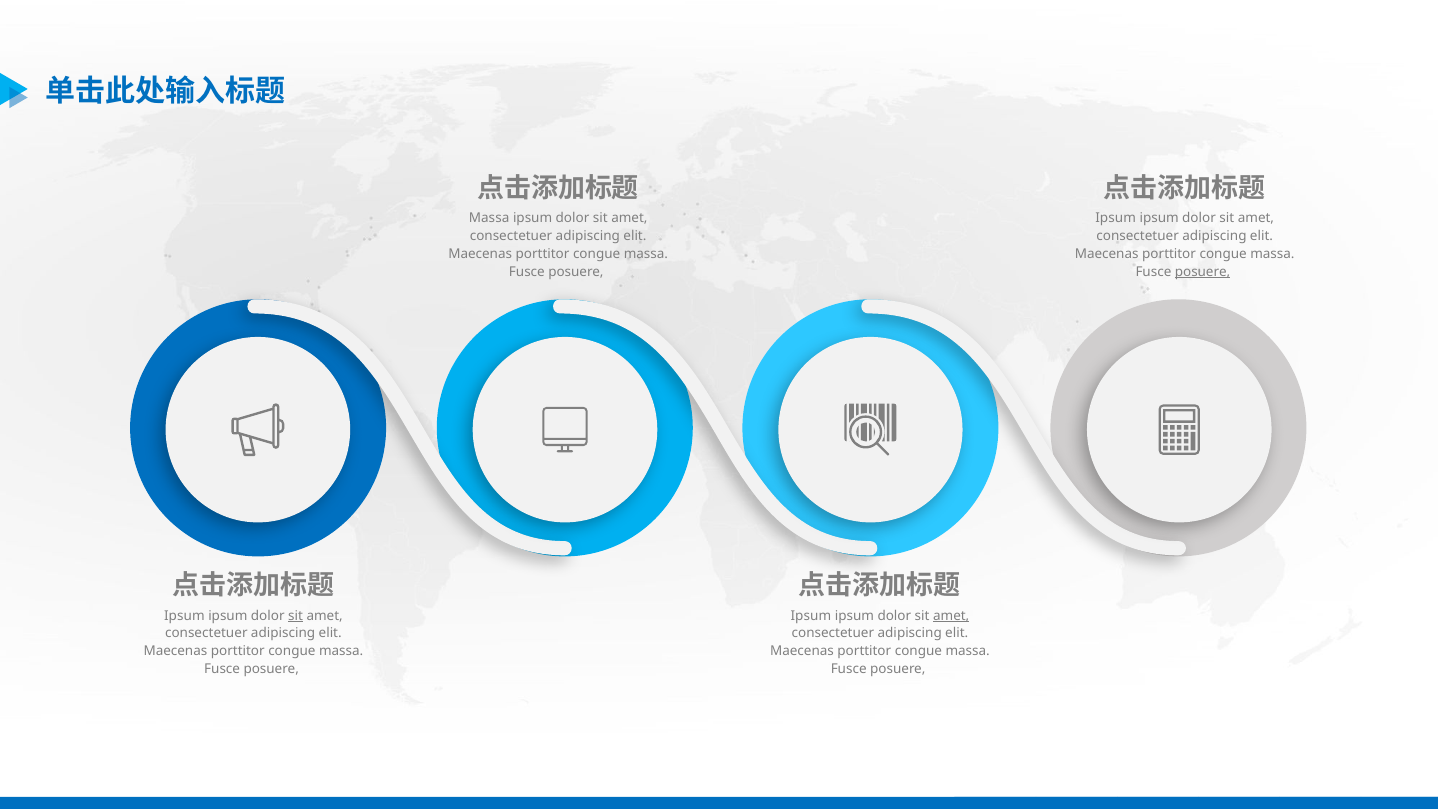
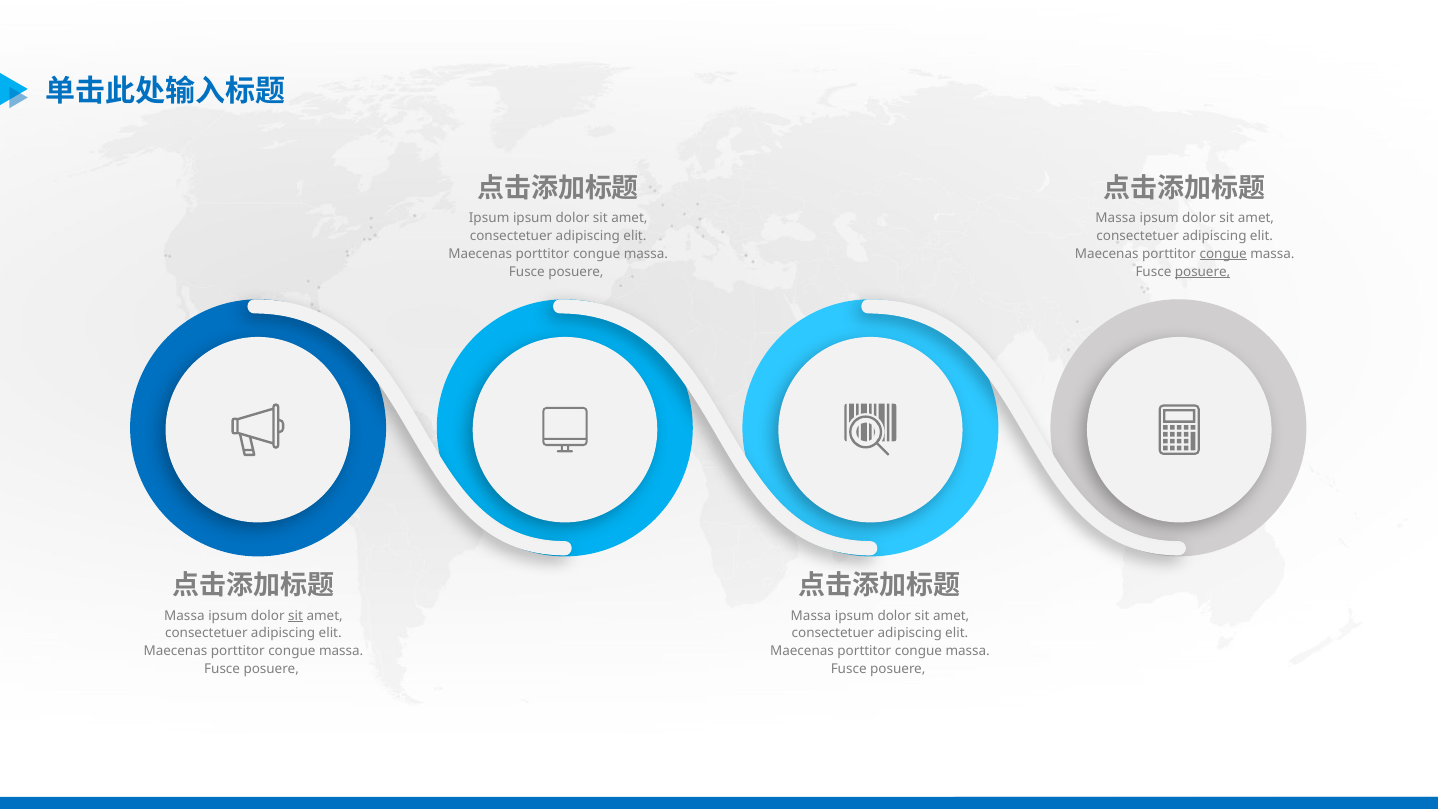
Massa at (489, 218): Massa -> Ipsum
Ipsum at (1116, 218): Ipsum -> Massa
congue at (1223, 254) underline: none -> present
Ipsum at (184, 615): Ipsum -> Massa
Ipsum at (811, 615): Ipsum -> Massa
amet at (951, 615) underline: present -> none
